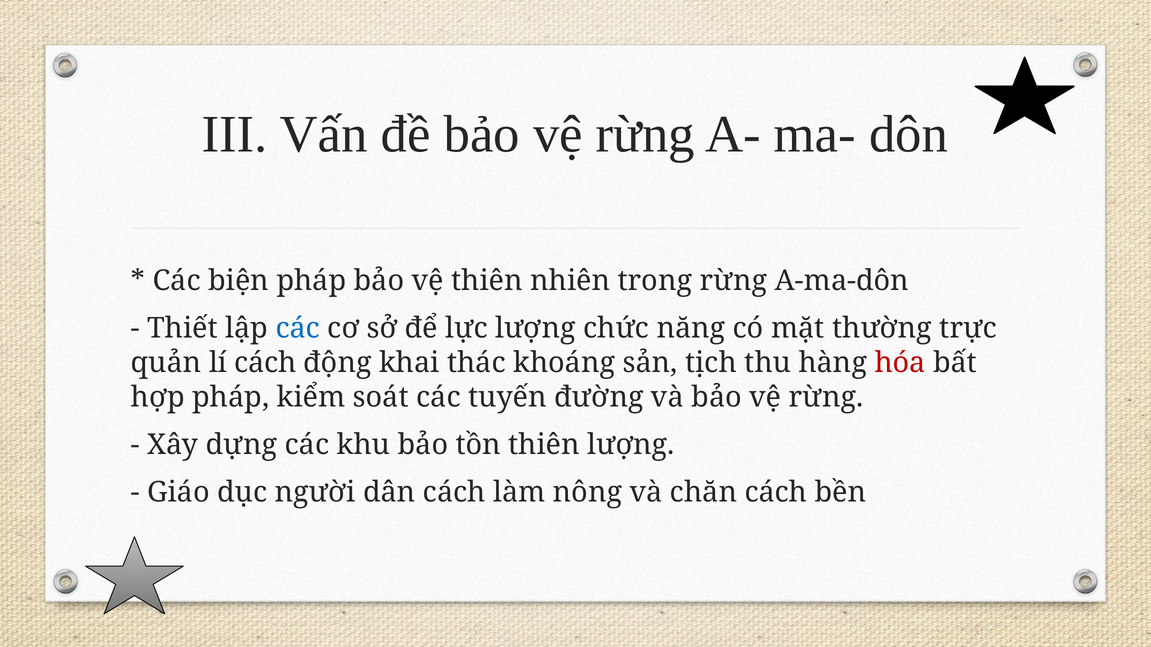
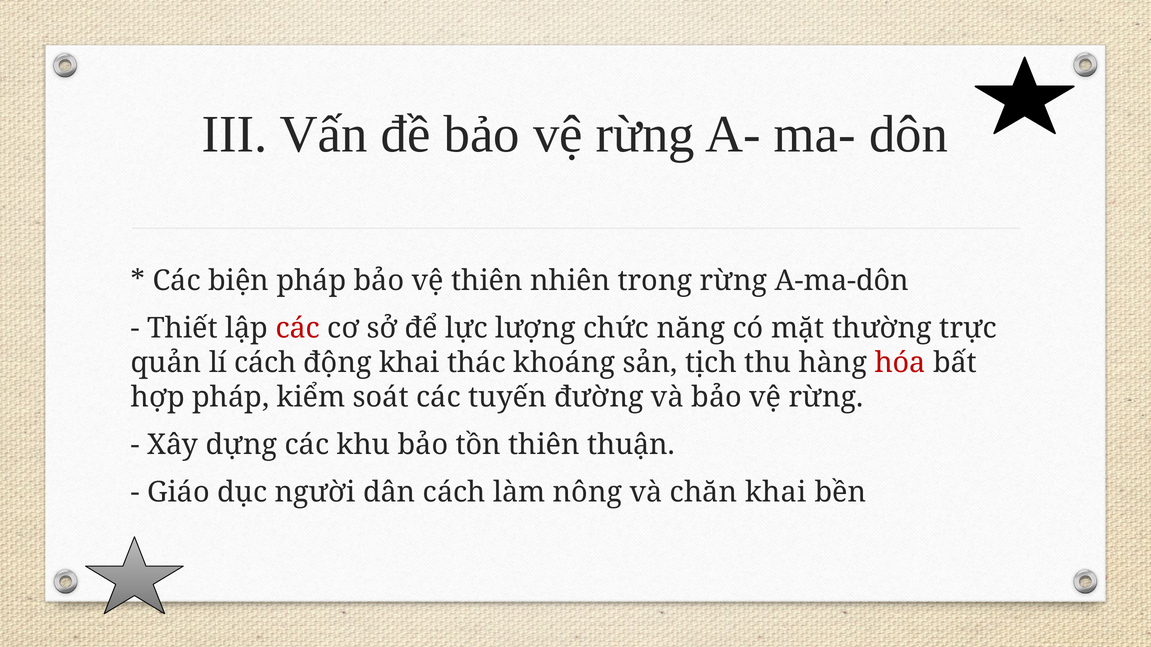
các at (298, 328) colour: blue -> red
thiên lượng: lượng -> thuận
chăn cách: cách -> khai
